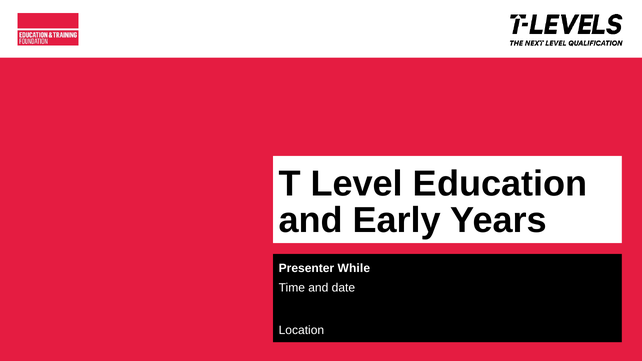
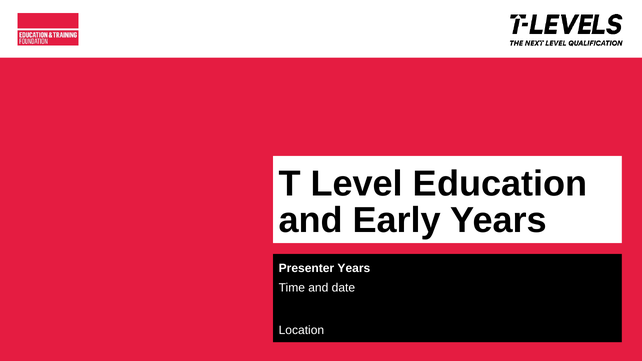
Presenter While: While -> Years
